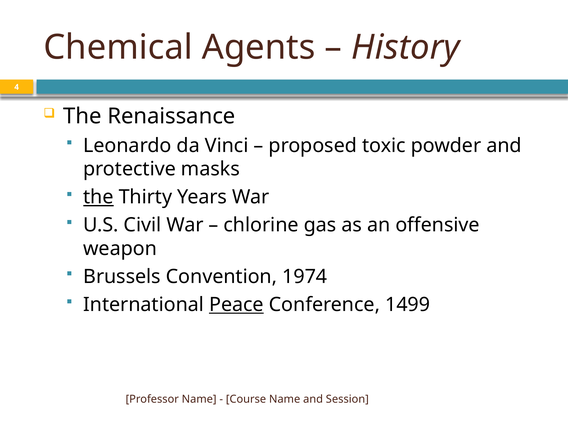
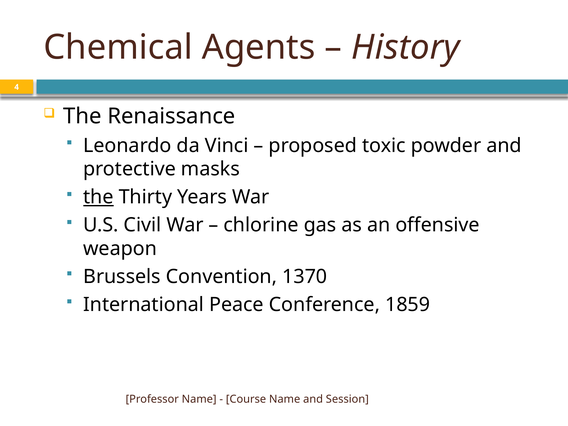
1974: 1974 -> 1370
Peace underline: present -> none
1499: 1499 -> 1859
